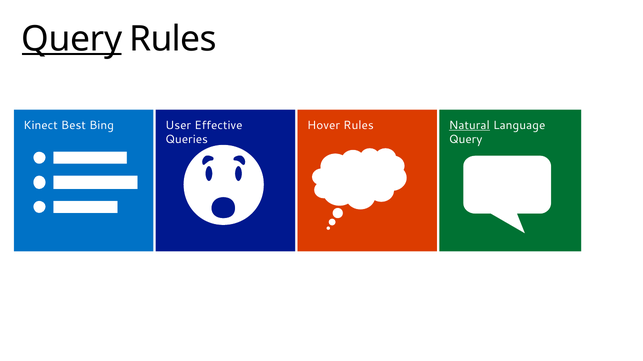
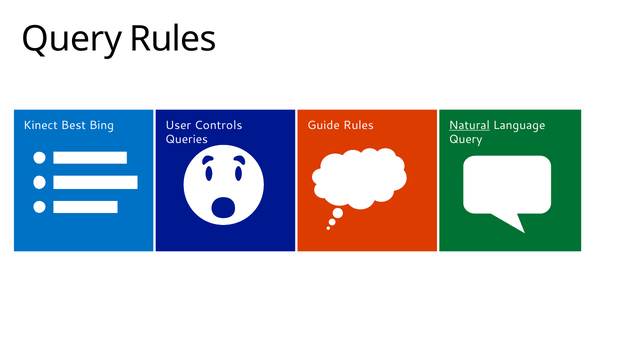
Query at (72, 39) underline: present -> none
Effective: Effective -> Controls
Hover: Hover -> Guide
